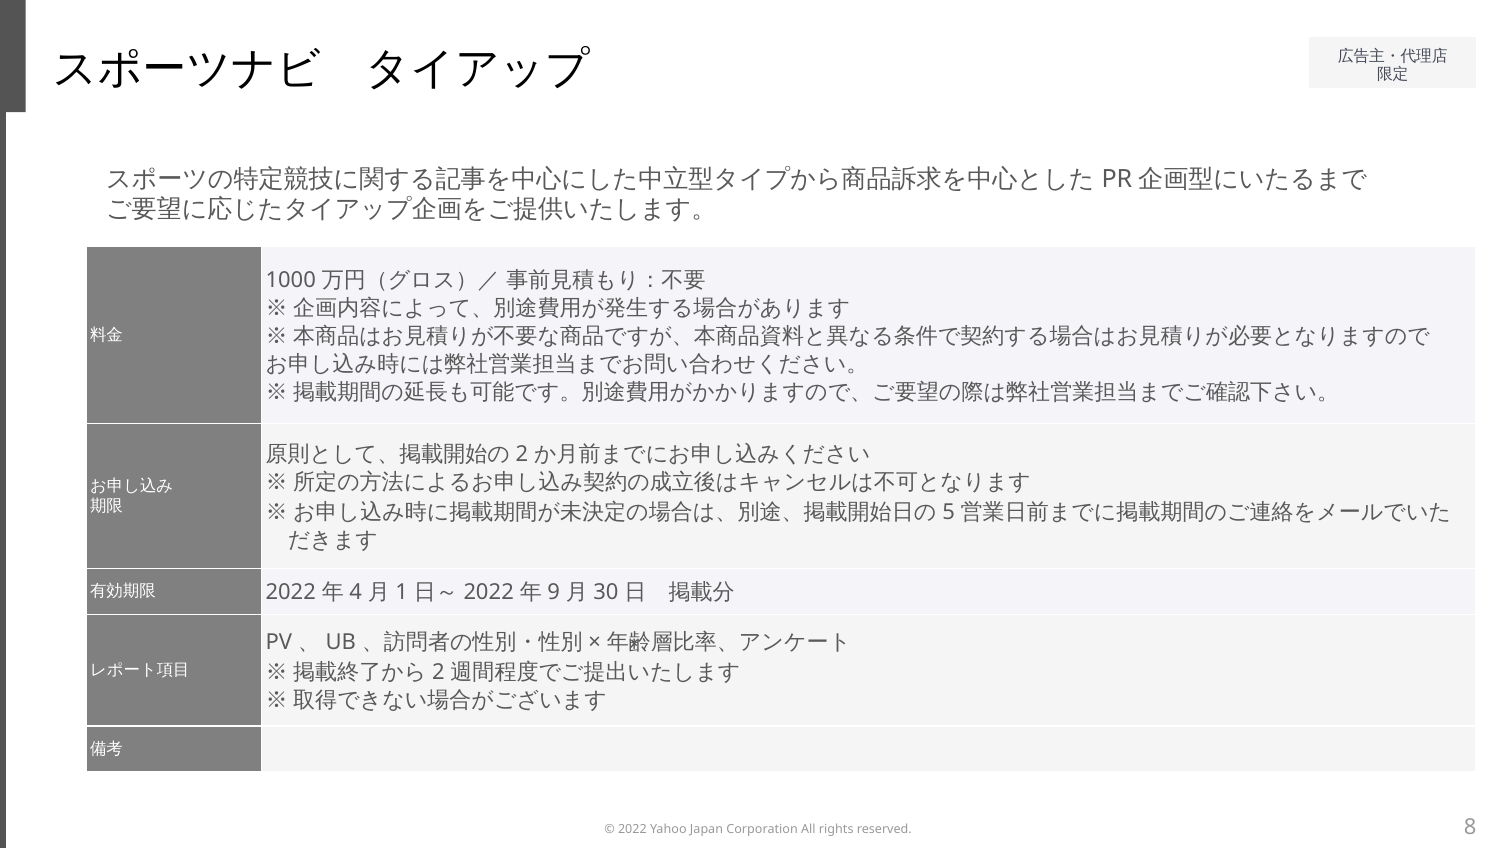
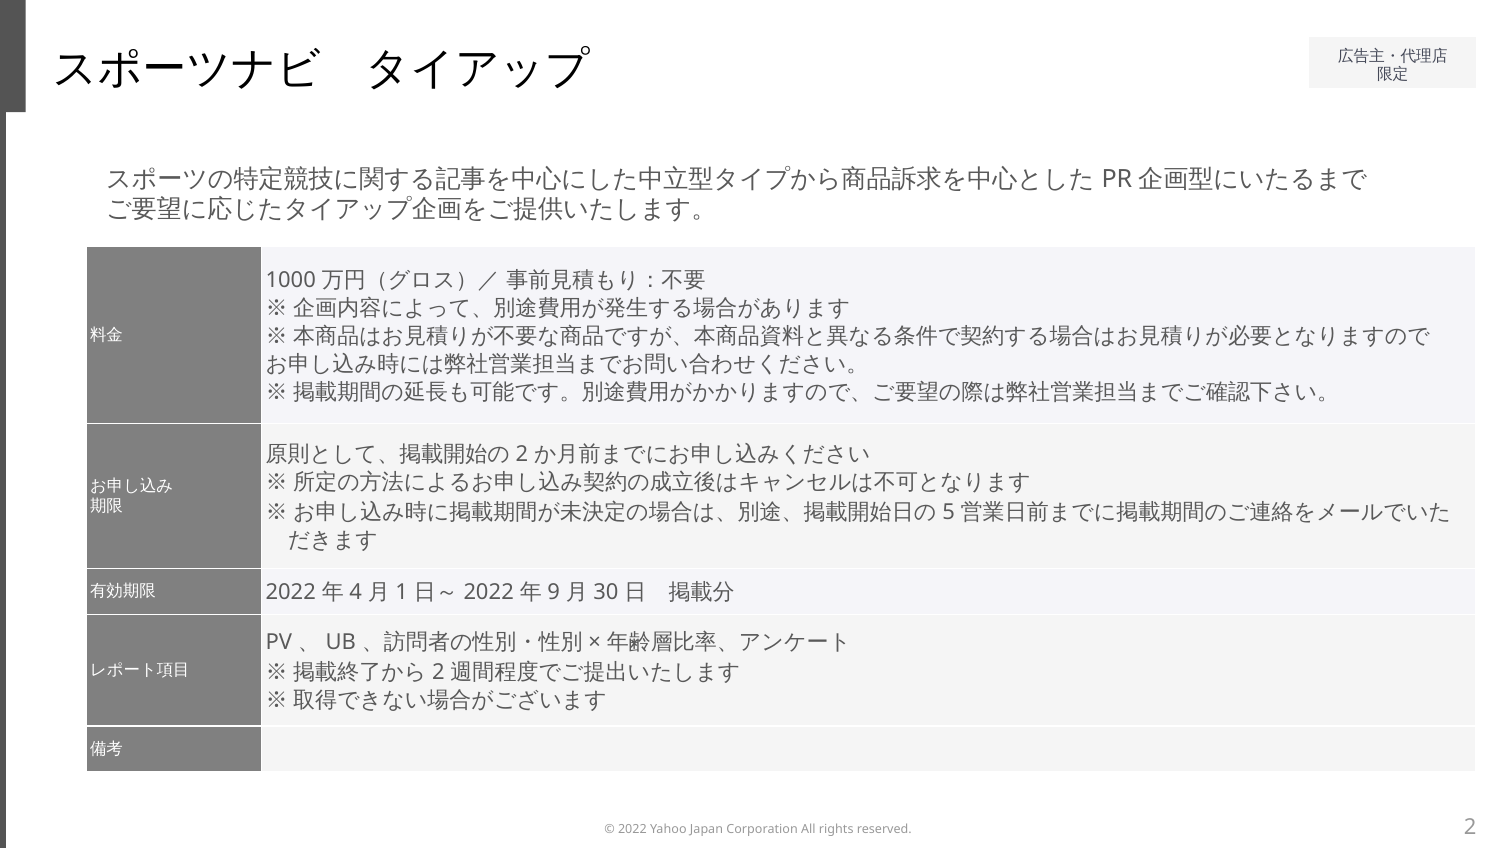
8 at (1470, 827): 8 -> 2
